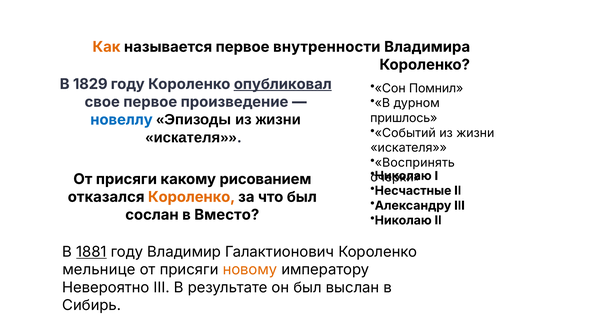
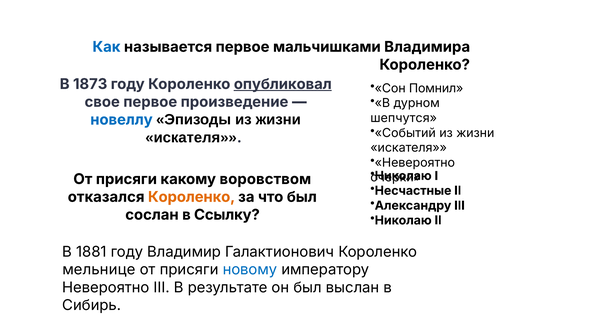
Как colour: orange -> blue
внутренности: внутренности -> мальчишками
1829: 1829 -> 1873
пришлось: пришлось -> шепчутся
Воспринять at (415, 163): Воспринять -> Невероятно
рисованием: рисованием -> воровством
Вместо: Вместо -> Ссылку
1881 underline: present -> none
новому colour: orange -> blue
